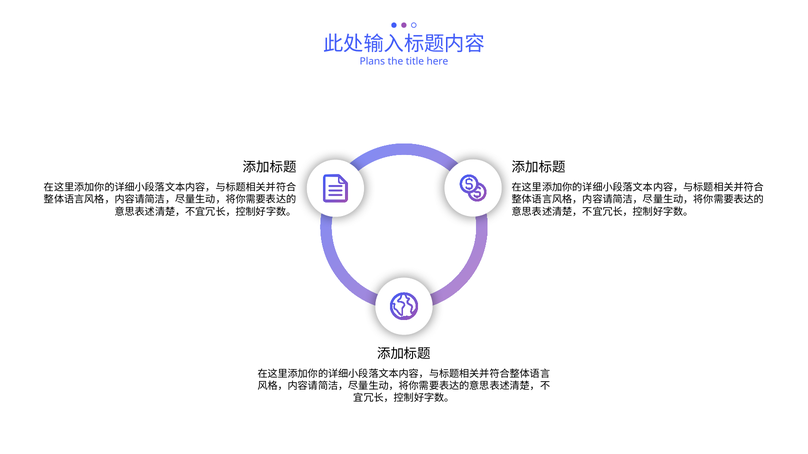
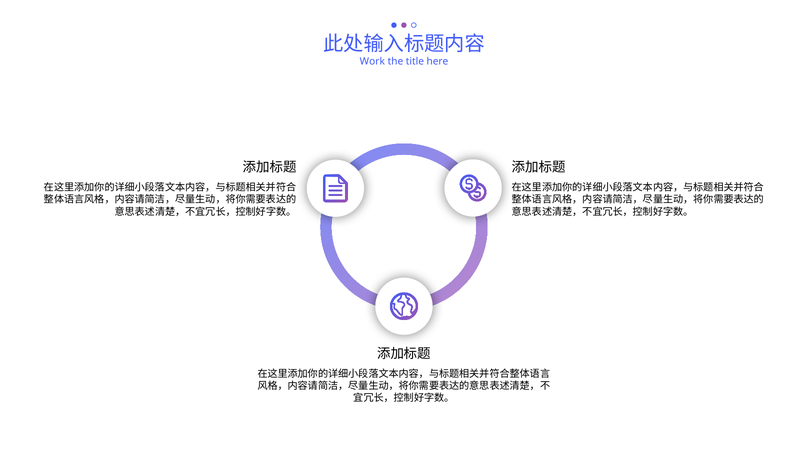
Plans: Plans -> Work
